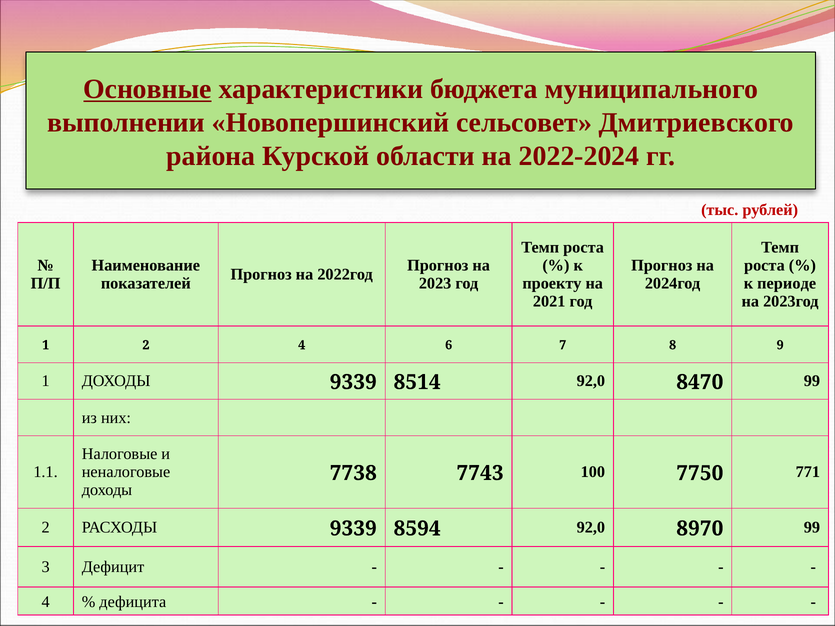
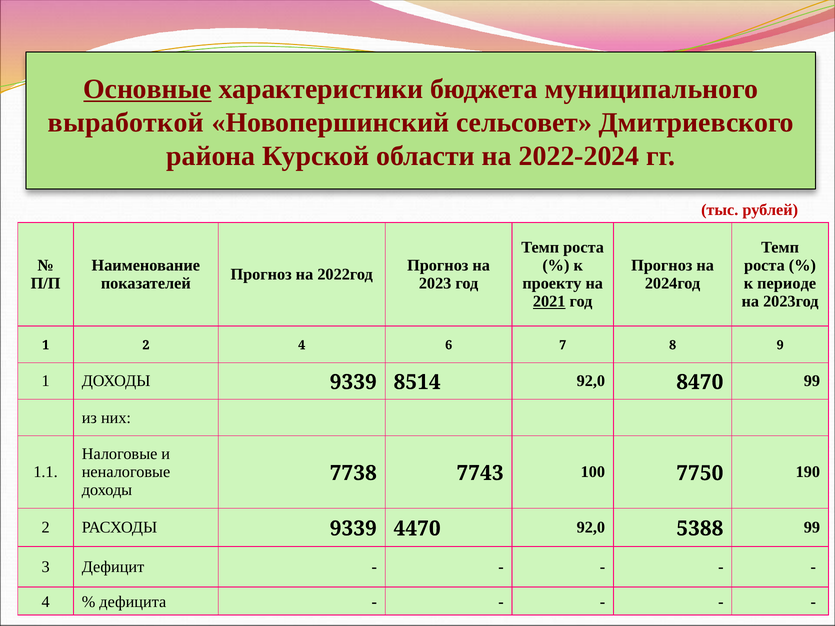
выполнении: выполнении -> выработкой
2021 underline: none -> present
771: 771 -> 190
8594: 8594 -> 4470
8970: 8970 -> 5388
